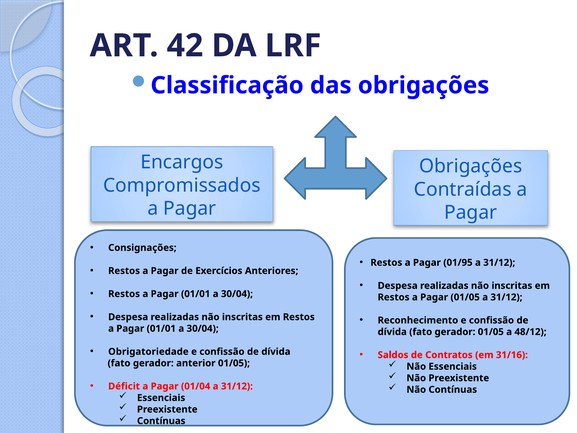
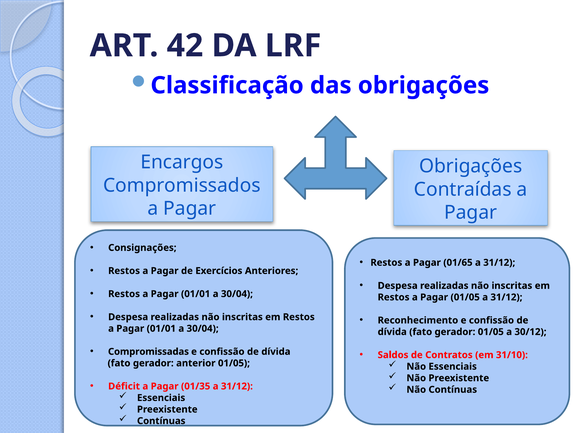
01/95: 01/95 -> 01/65
48/12: 48/12 -> 30/12
Obrigatoriedade: Obrigatoriedade -> Compromissadas
31/16: 31/16 -> 31/10
01/04: 01/04 -> 01/35
